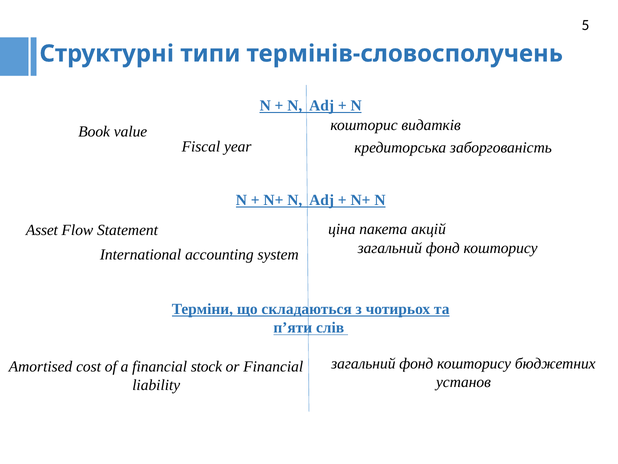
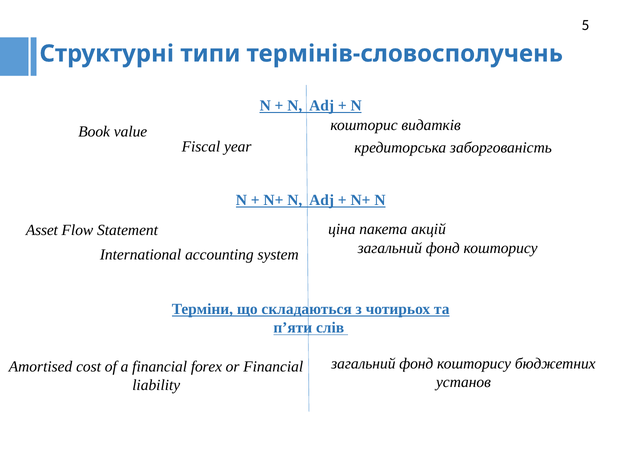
stock: stock -> forex
